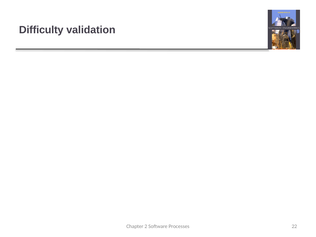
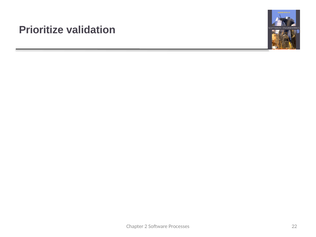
Difficulty: Difficulty -> Prioritize
